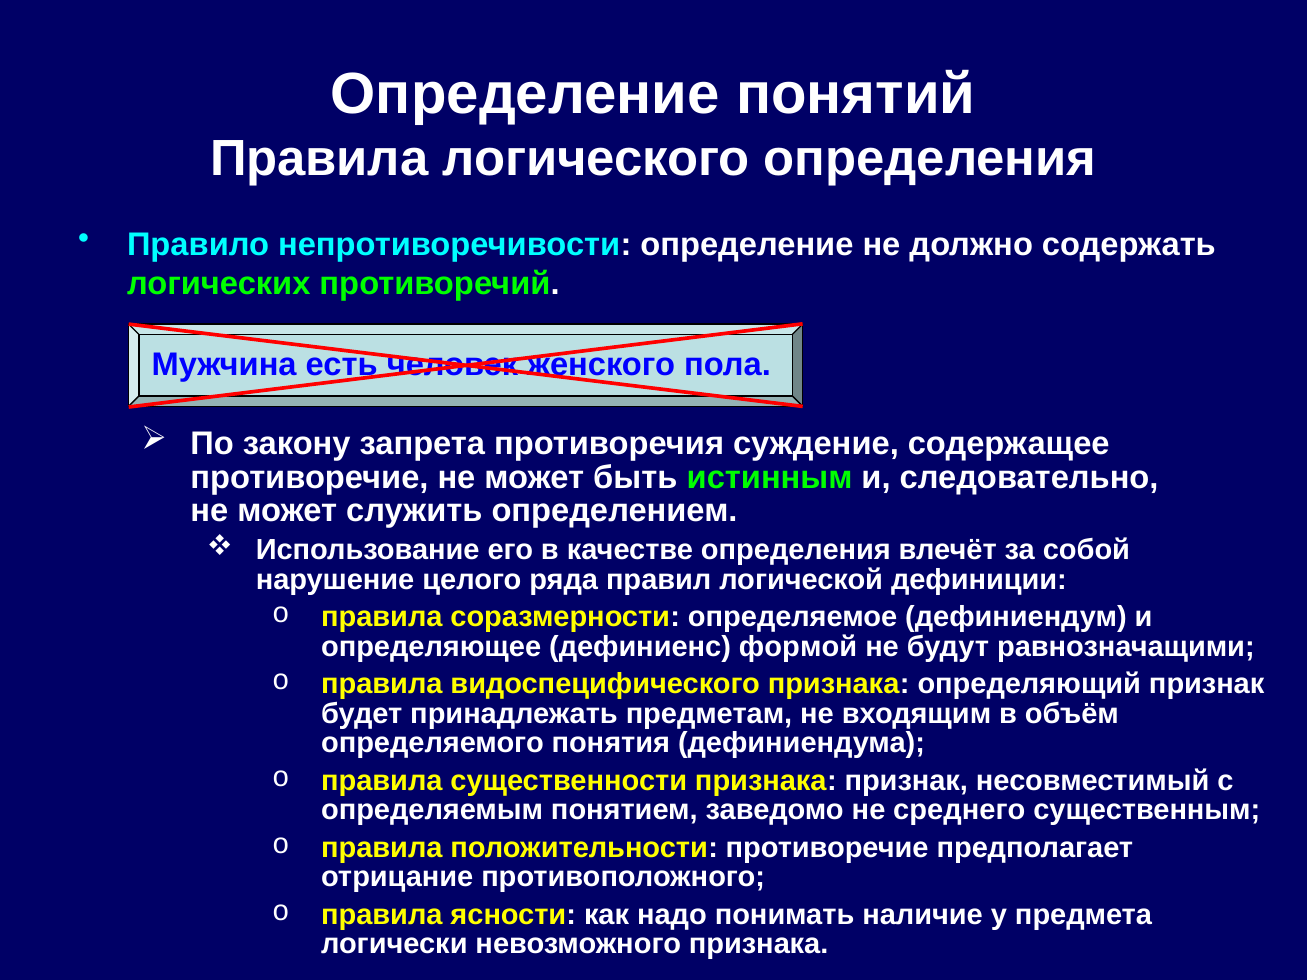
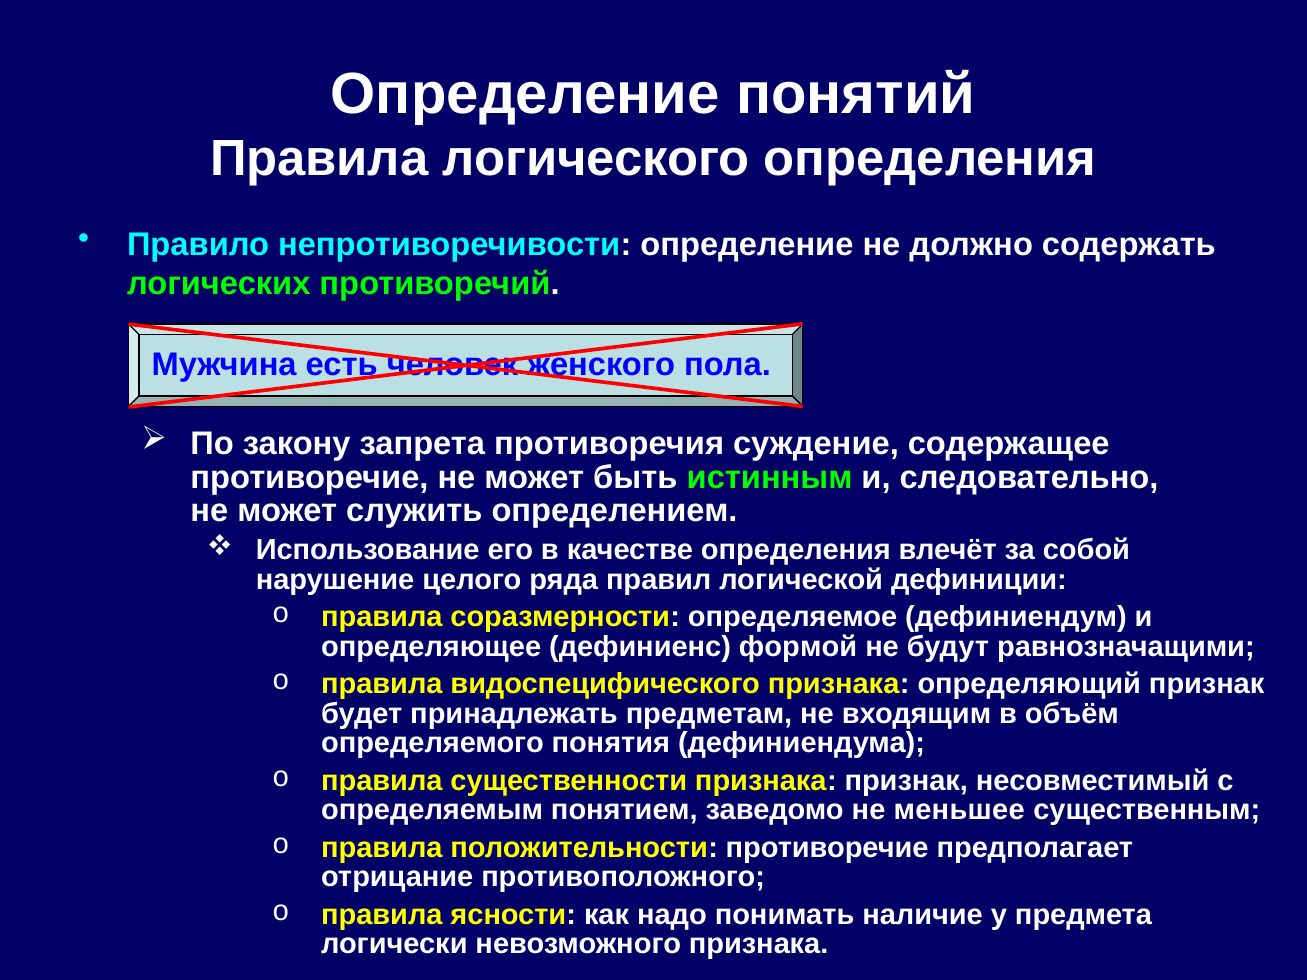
среднего: среднего -> меньшее
